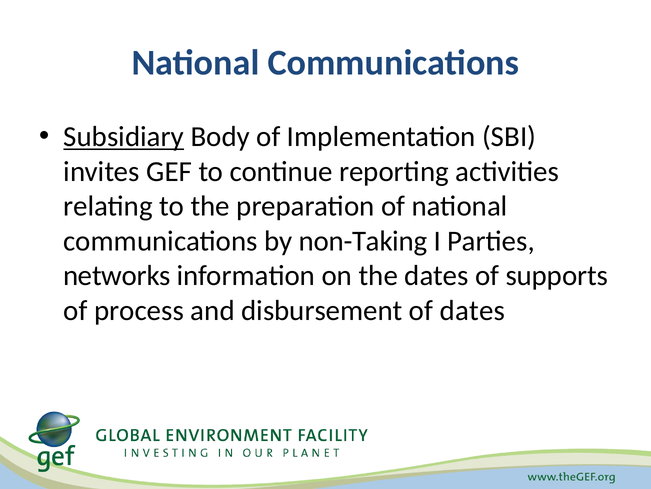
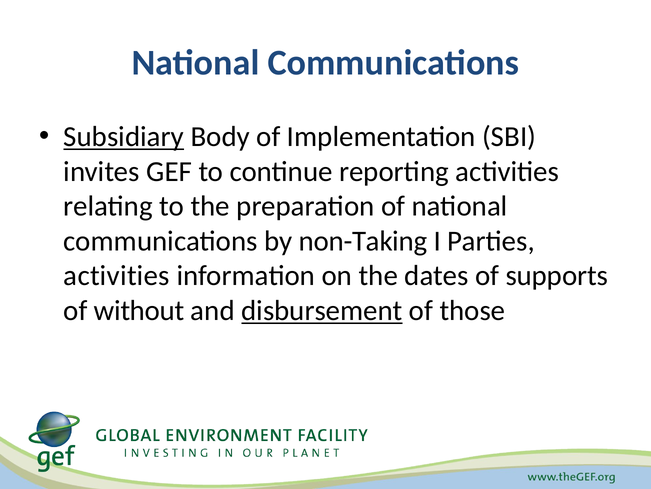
networks at (117, 275): networks -> activities
process: process -> without
disbursement underline: none -> present
of dates: dates -> those
